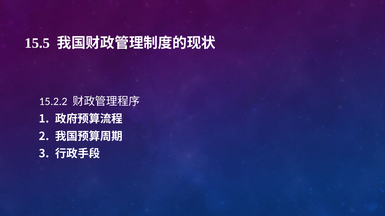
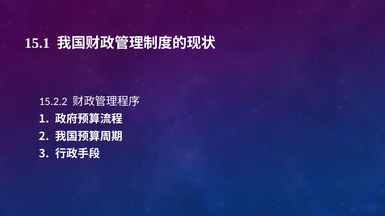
15.5: 15.5 -> 15.1
